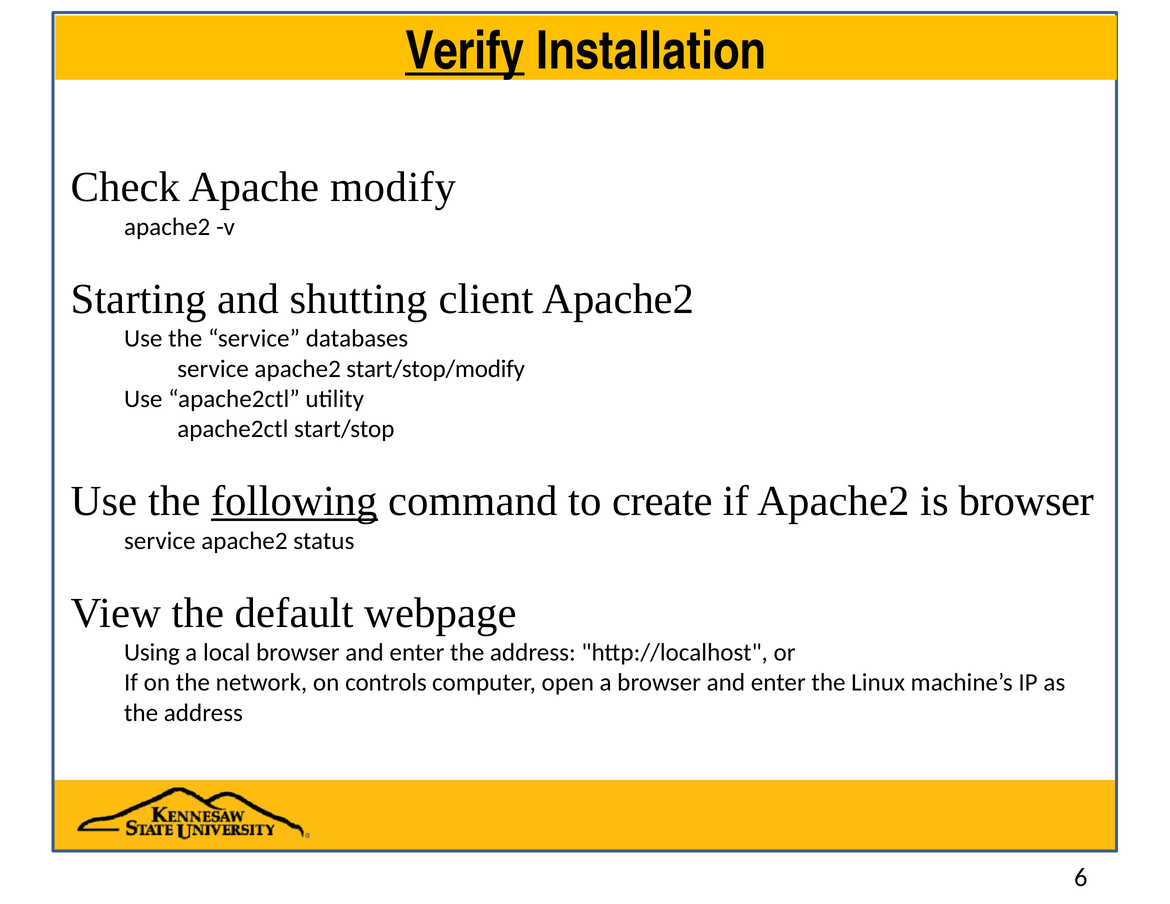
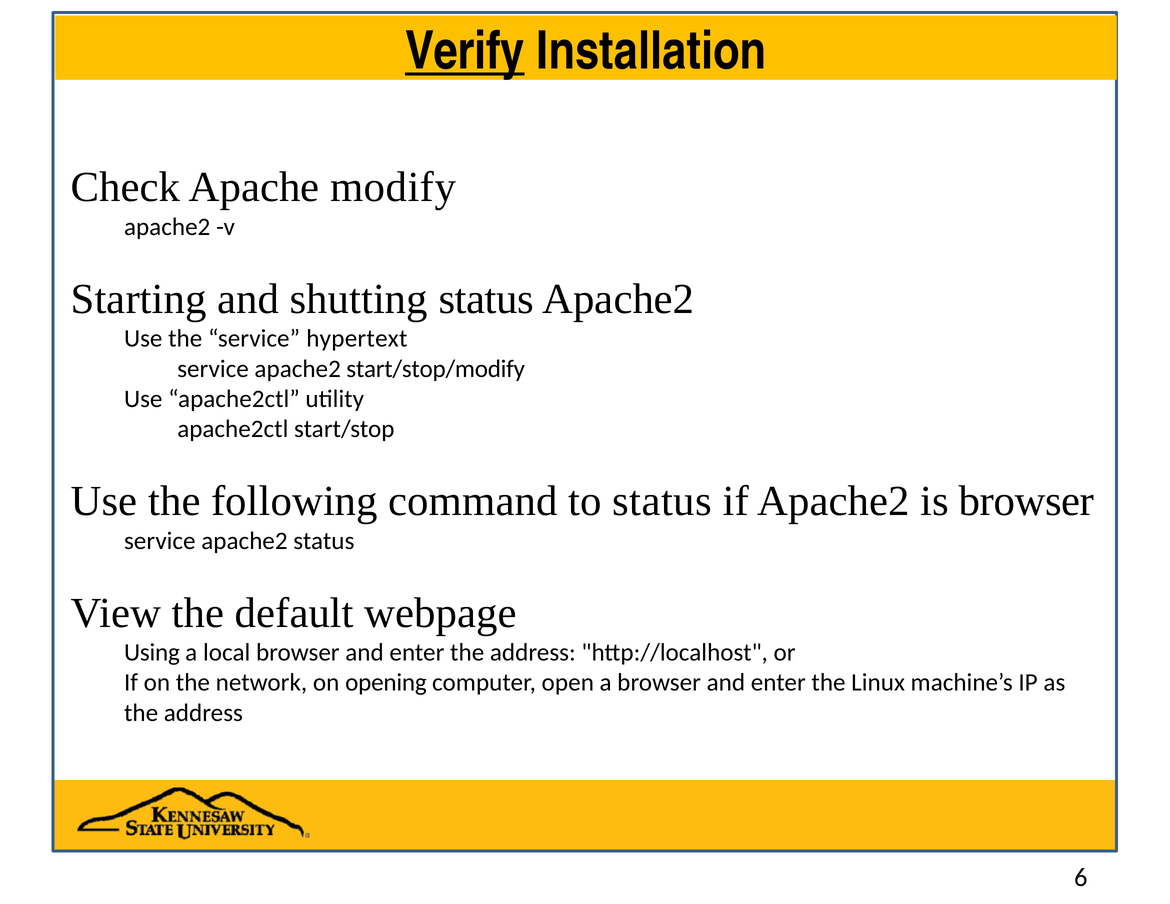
shutting client: client -> status
databases: databases -> hypertext
following underline: present -> none
to create: create -> status
controls: controls -> opening
